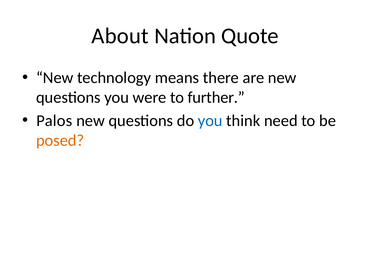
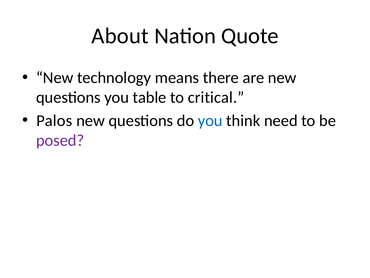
were: were -> table
further: further -> critical
posed colour: orange -> purple
